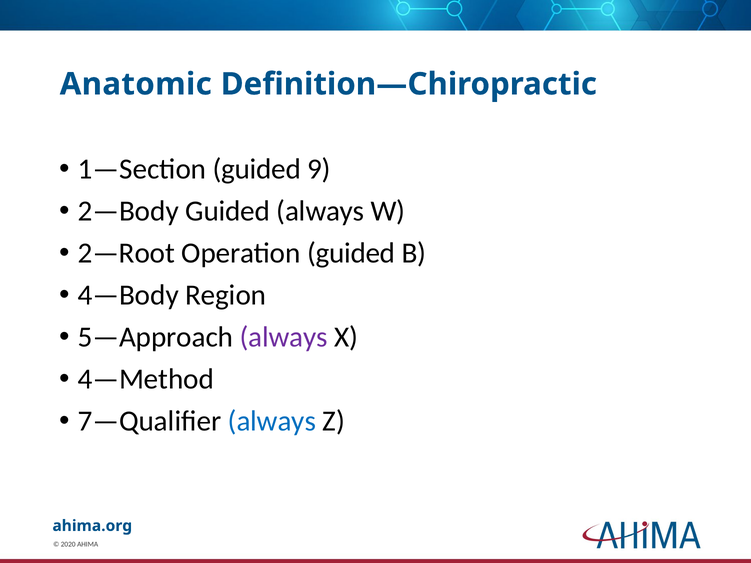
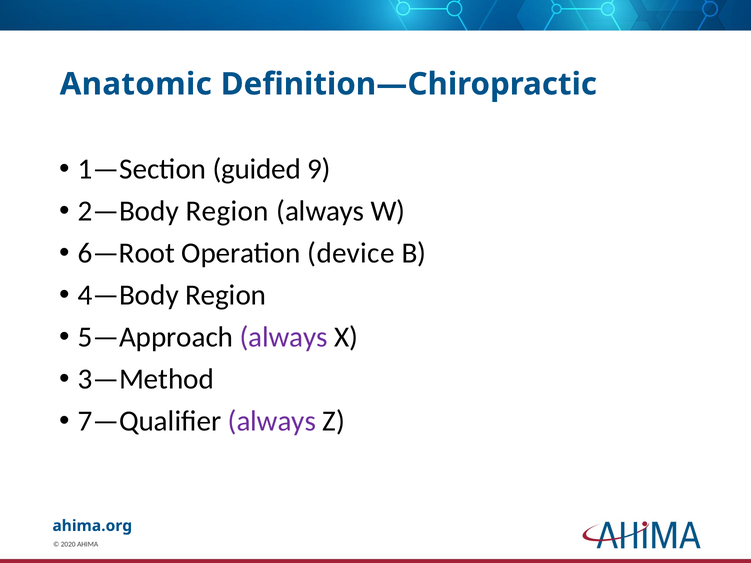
2—Body Guided: Guided -> Region
2—Root: 2—Root -> 6—Root
Operation guided: guided -> device
4—Method: 4—Method -> 3—Method
always at (272, 421) colour: blue -> purple
